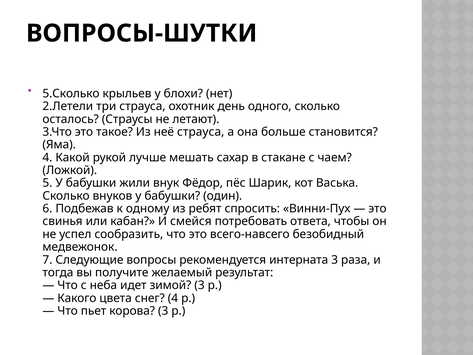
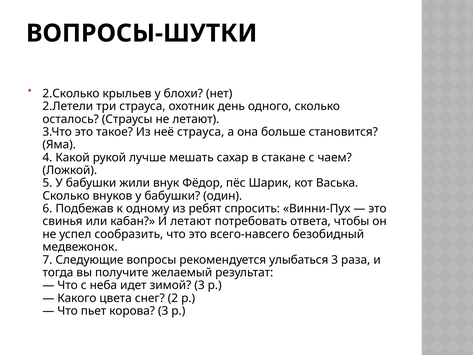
5.Сколько: 5.Сколько -> 2.Сколько
И смейся: смейся -> летают
интерната: интерната -> улыбаться
снег 4: 4 -> 2
